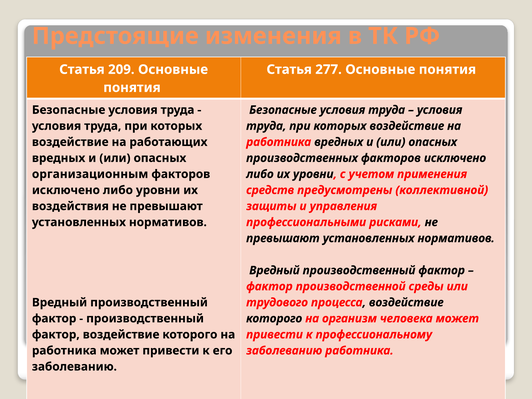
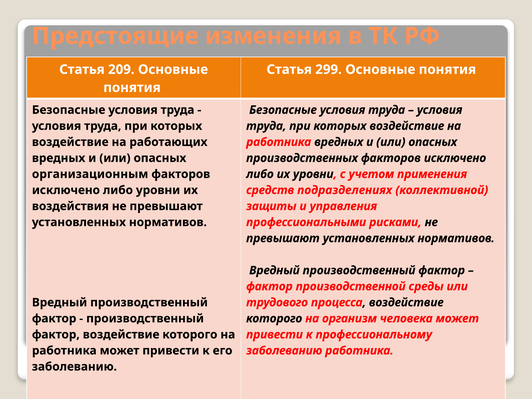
277: 277 -> 299
предусмотрены: предусмотрены -> подразделениях
